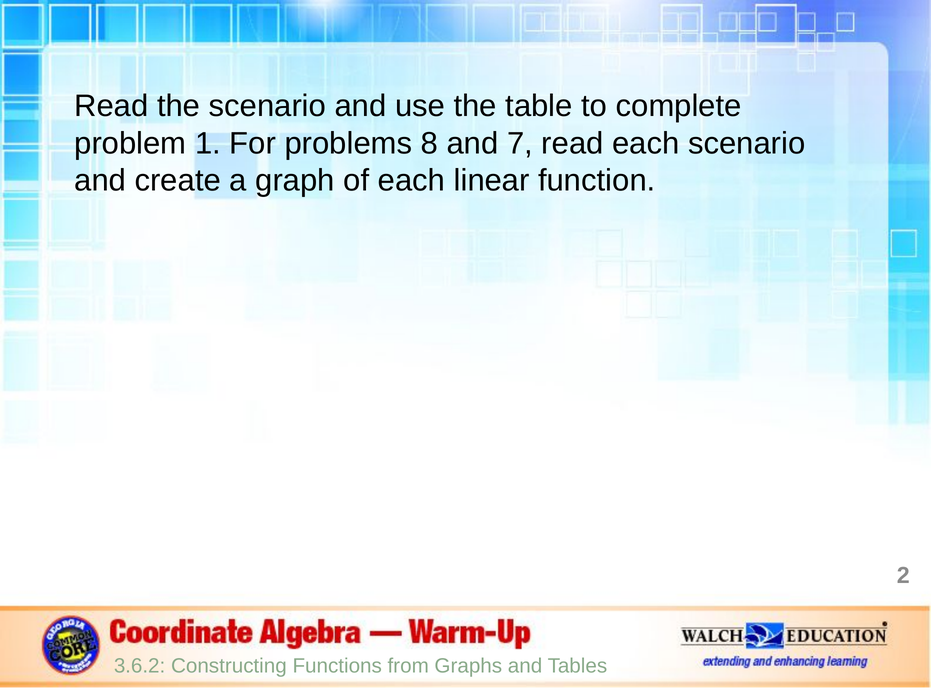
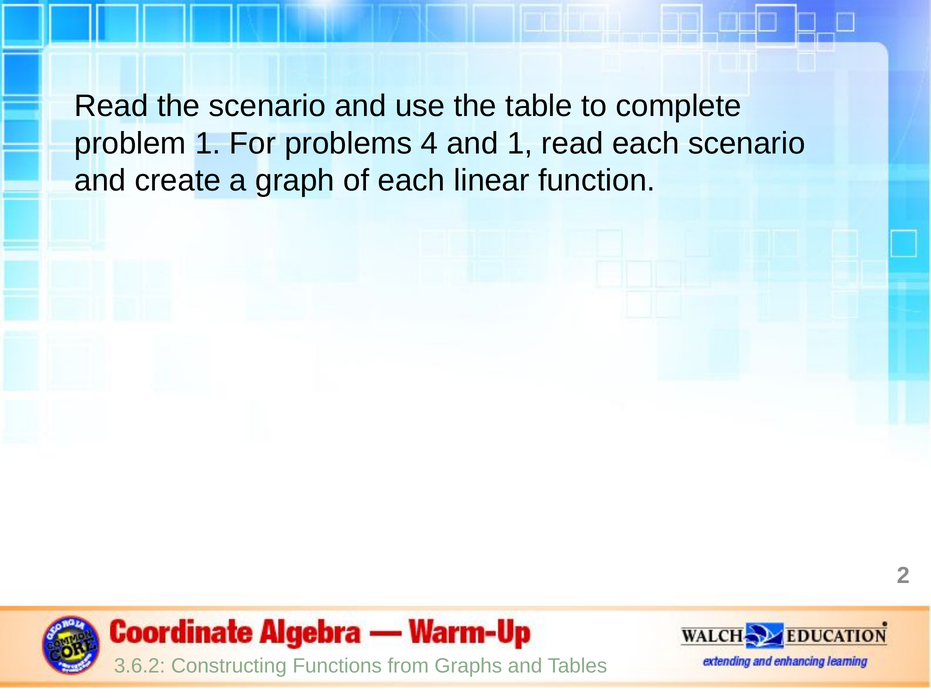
8: 8 -> 4
and 7: 7 -> 1
